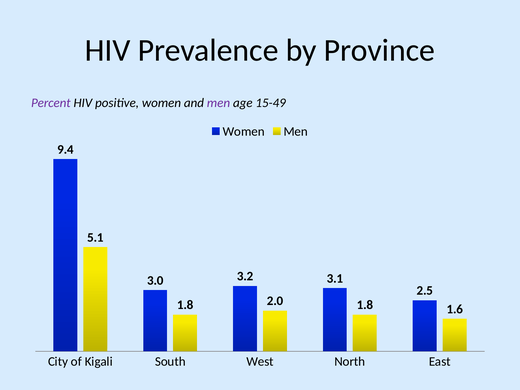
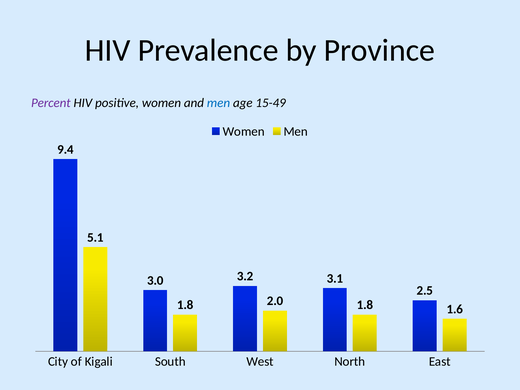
men at (219, 103) colour: purple -> blue
